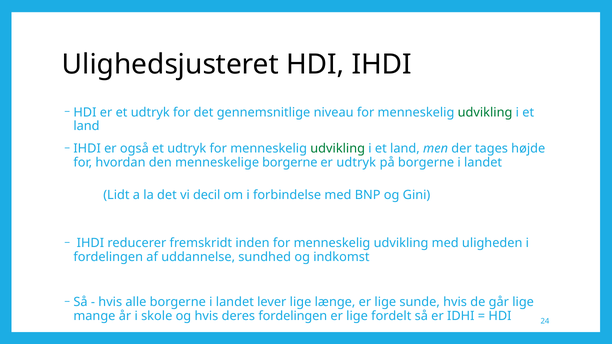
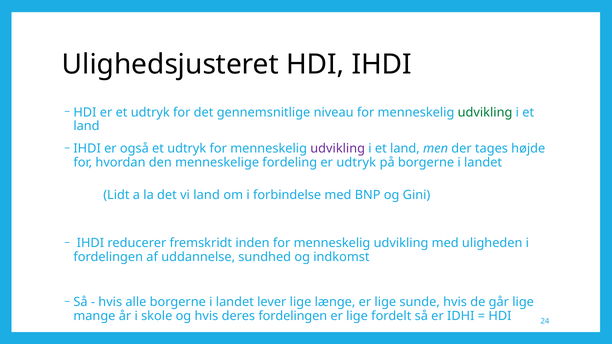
udvikling at (338, 149) colour: green -> purple
menneskelige borgerne: borgerne -> fordeling
vi decil: decil -> land
